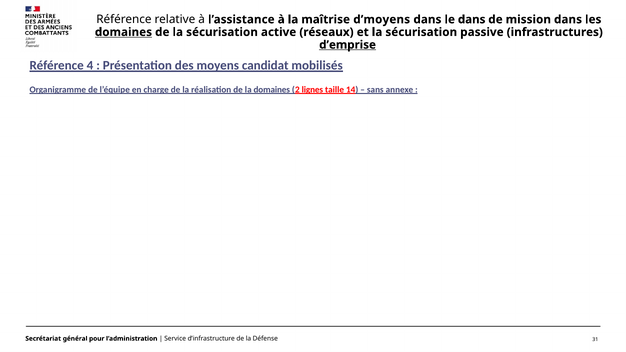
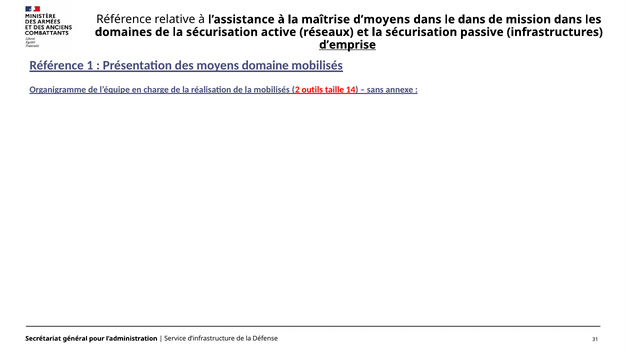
domaines at (123, 32) underline: present -> none
4: 4 -> 1
candidat: candidat -> domaine
la domaines: domaines -> mobilisés
lignes: lignes -> outils
